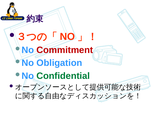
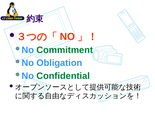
Commitment colour: red -> green
